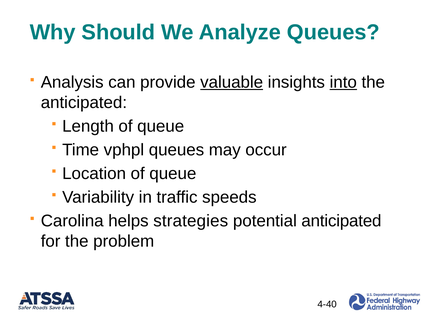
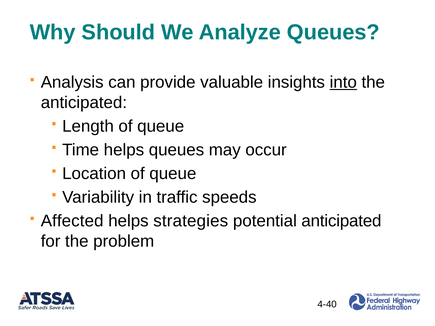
valuable underline: present -> none
Time vphpl: vphpl -> helps
Carolina: Carolina -> Affected
